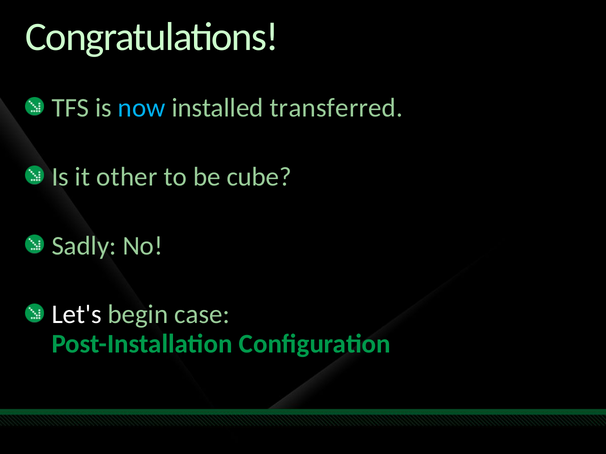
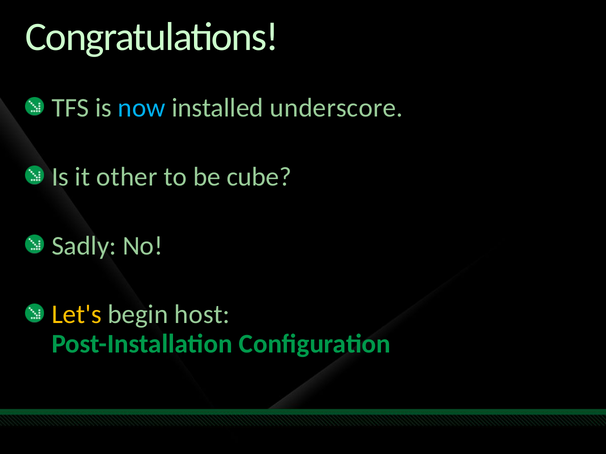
transferred: transferred -> underscore
Let's colour: white -> yellow
case: case -> host
